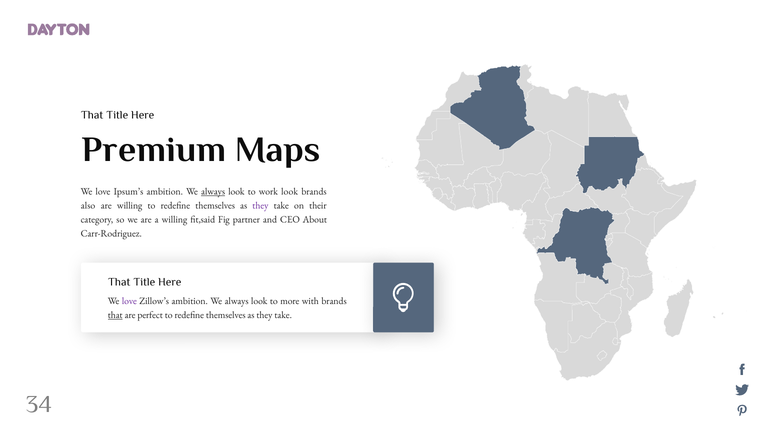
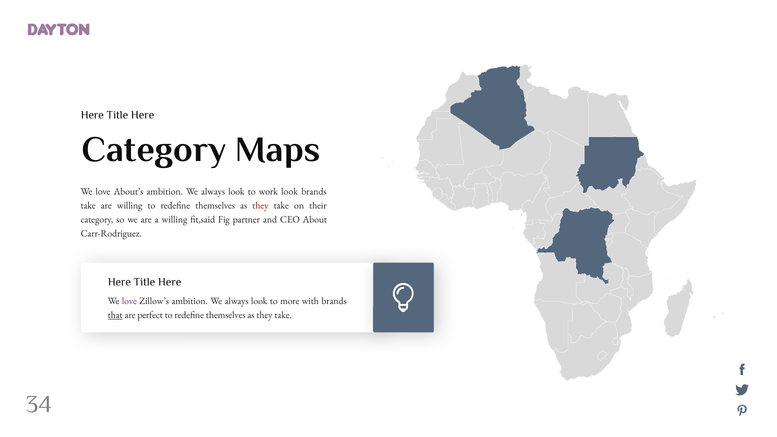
That at (92, 115): That -> Here
Premium at (154, 149): Premium -> Category
Ipsum’s: Ipsum’s -> About’s
always at (213, 192) underline: present -> none
also at (88, 206): also -> take
they at (260, 206) colour: purple -> red
That at (119, 282): That -> Here
